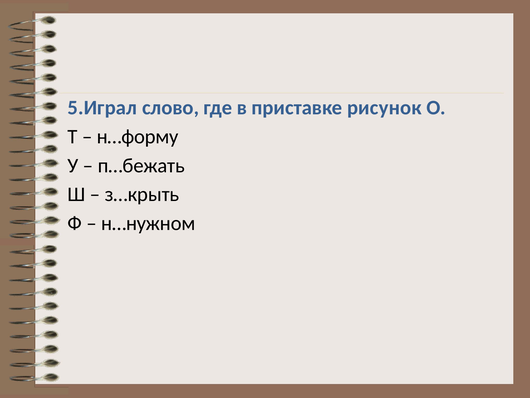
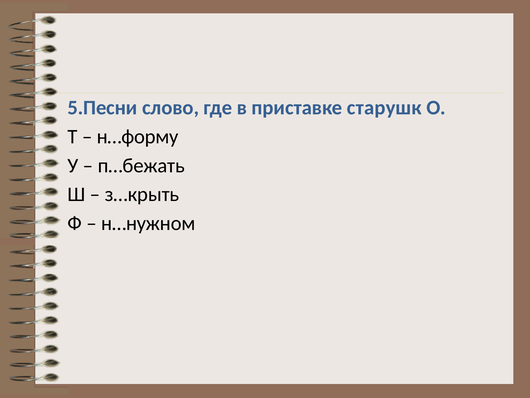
5.Играл: 5.Играл -> 5.Песни
рисунок: рисунок -> старушк
